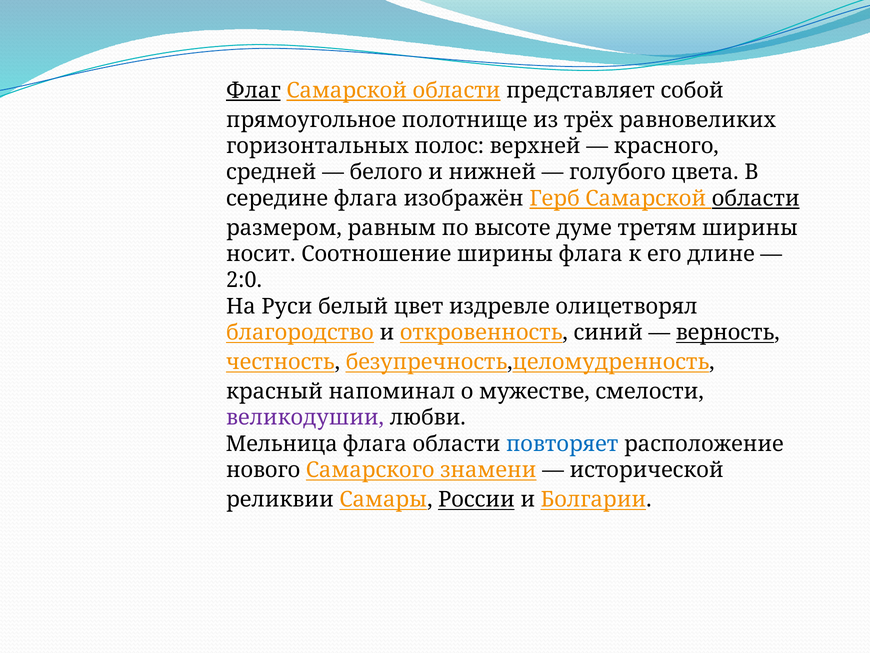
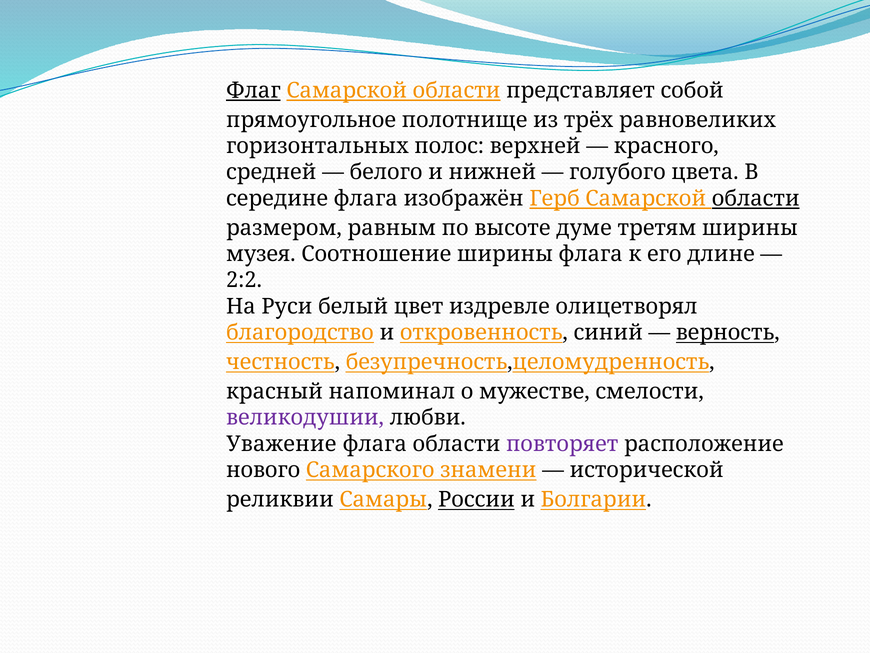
носит: носит -> музея
2:0: 2:0 -> 2:2
Мельница: Мельница -> Уважение
повторяет colour: blue -> purple
